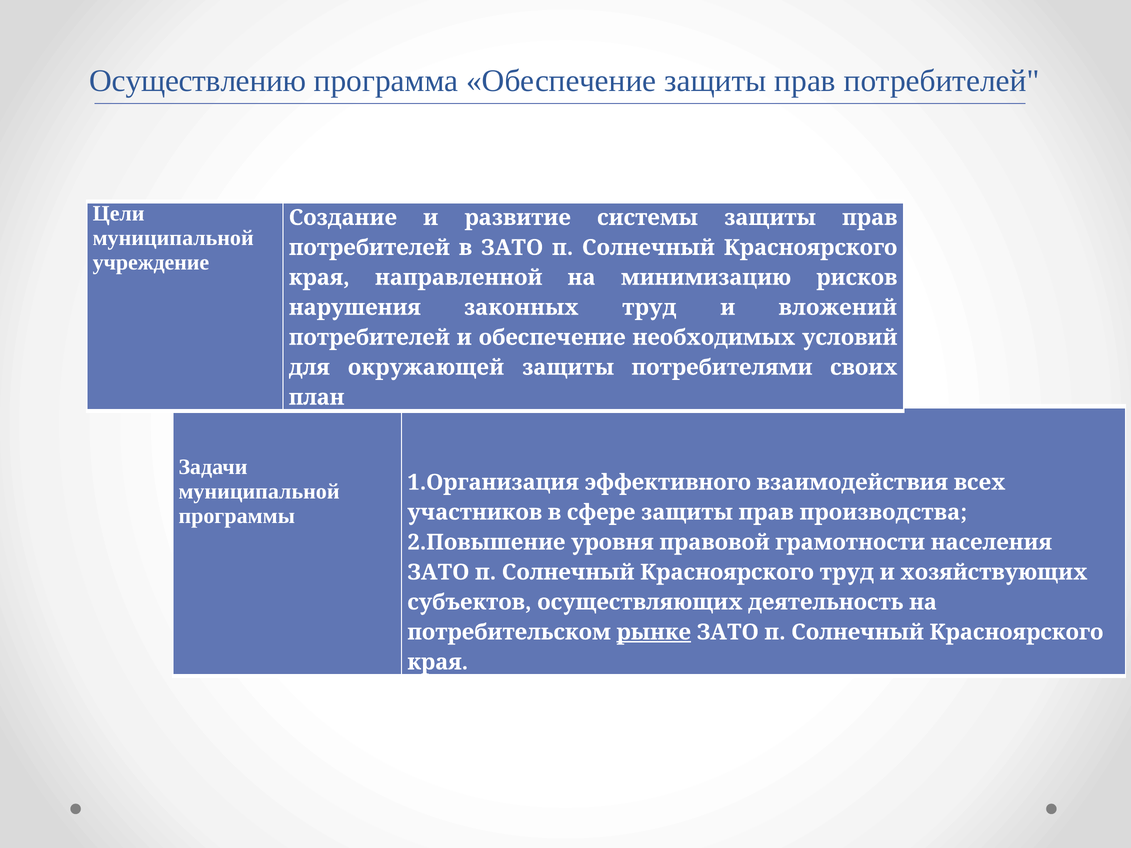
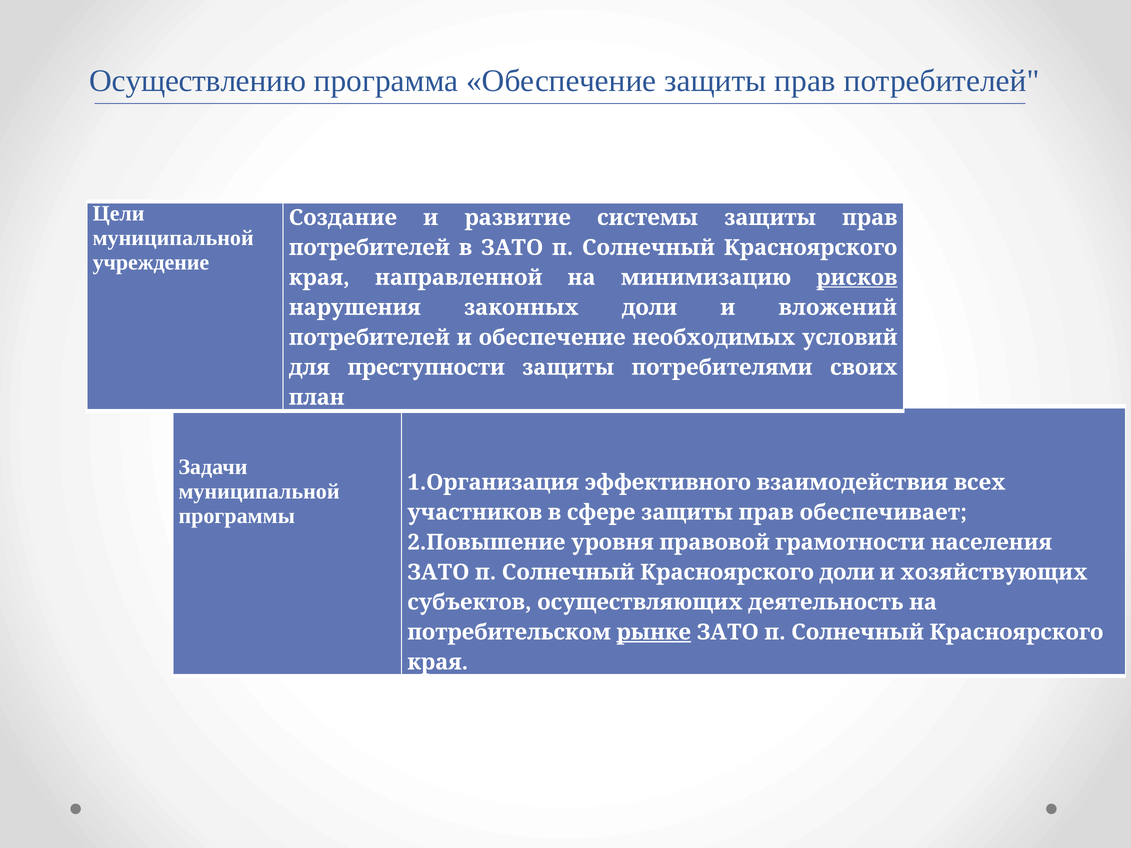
рисков underline: none -> present
законных труд: труд -> доли
окружающей: окружающей -> преступности
производства: производства -> обеспечивает
Красноярского труд: труд -> доли
